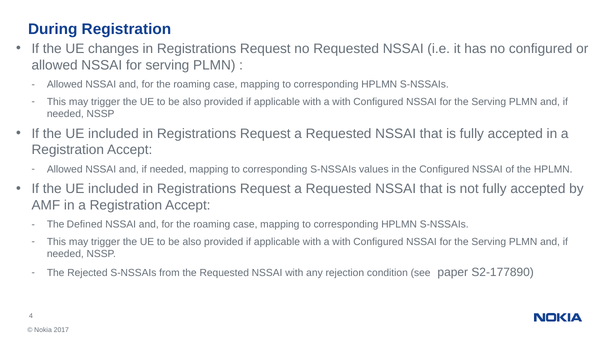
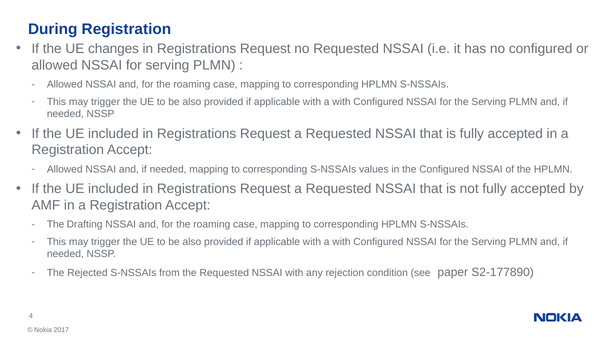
Defined: Defined -> Drafting
